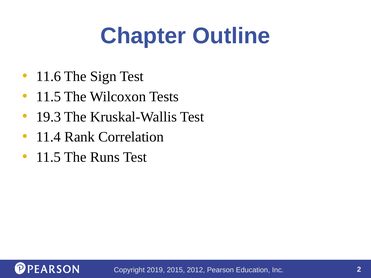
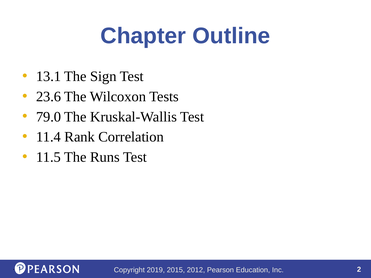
11.6: 11.6 -> 13.1
11.5 at (49, 97): 11.5 -> 23.6
19.3: 19.3 -> 79.0
